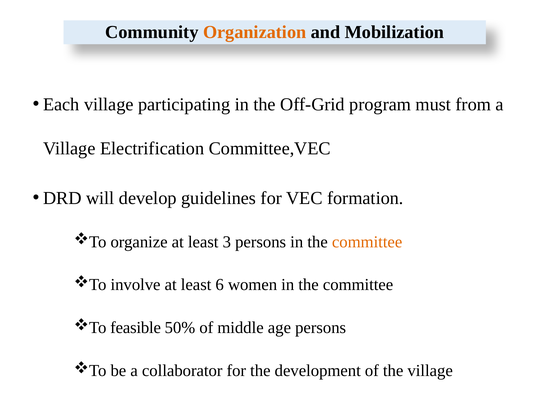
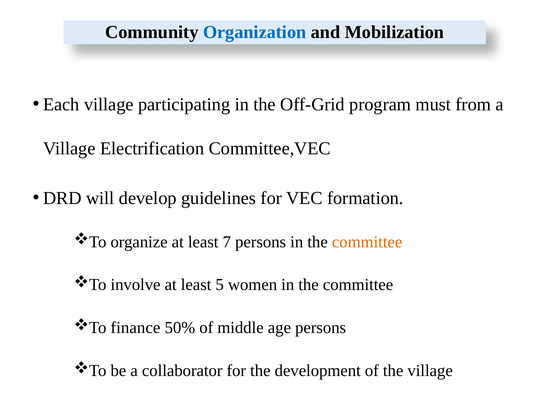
Organization colour: orange -> blue
3: 3 -> 7
6: 6 -> 5
feasible: feasible -> finance
